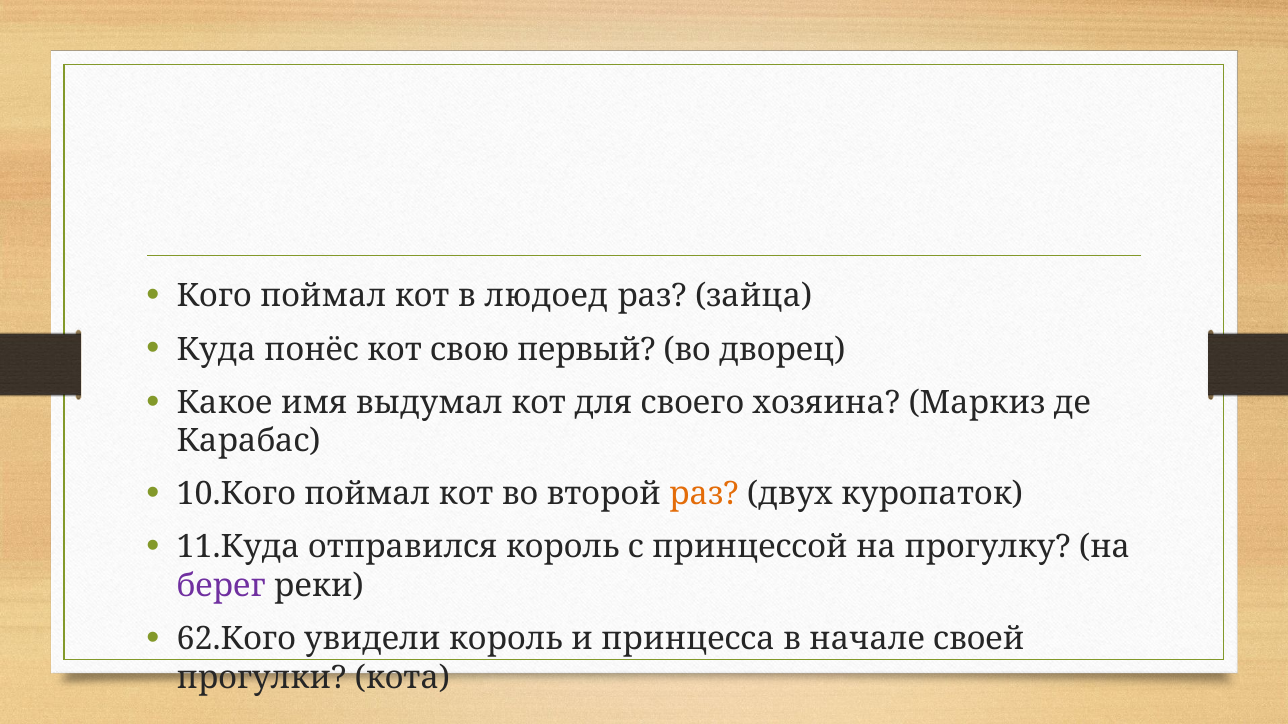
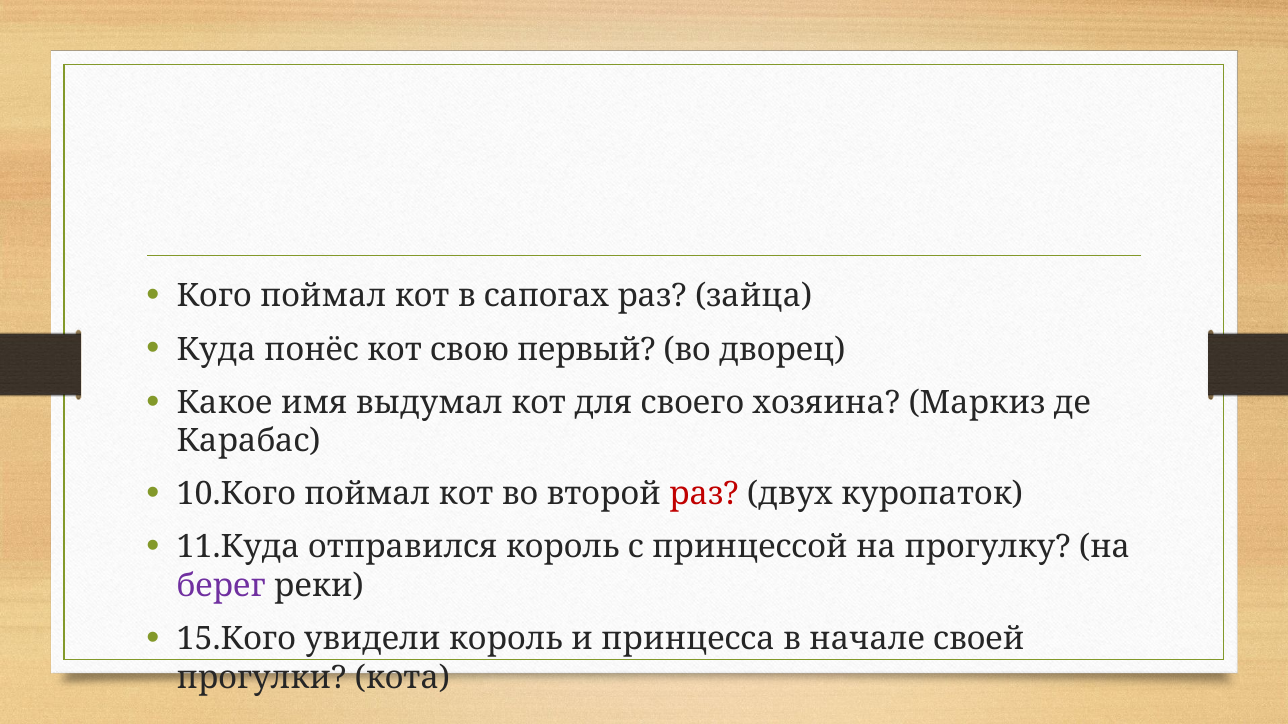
людоед: людоед -> сапогах
раз at (704, 495) colour: orange -> red
62.Кого: 62.Кого -> 15.Кого
